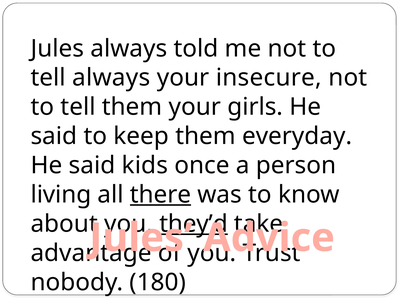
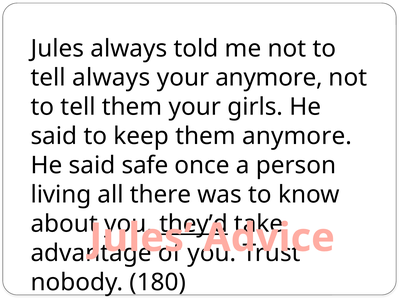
your insecure: insecure -> anymore
them everyday: everyday -> anymore
kids: kids -> safe
there underline: present -> none
